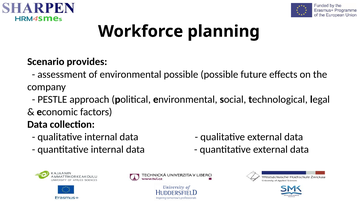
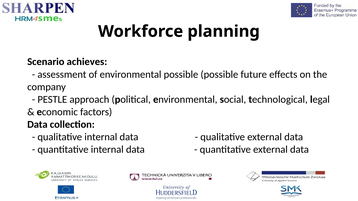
provides: provides -> achieves
